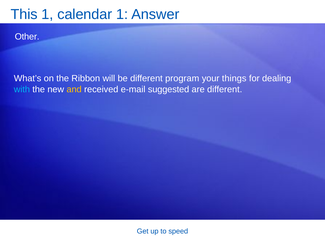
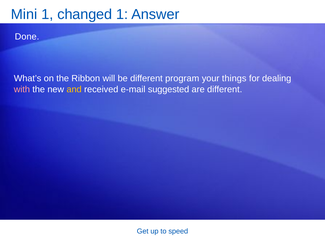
This: This -> Mini
calendar: calendar -> changed
Other: Other -> Done
with colour: light blue -> pink
